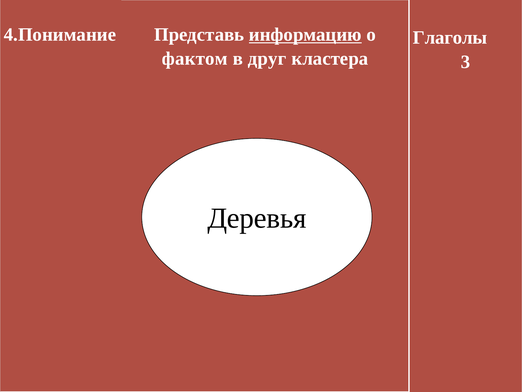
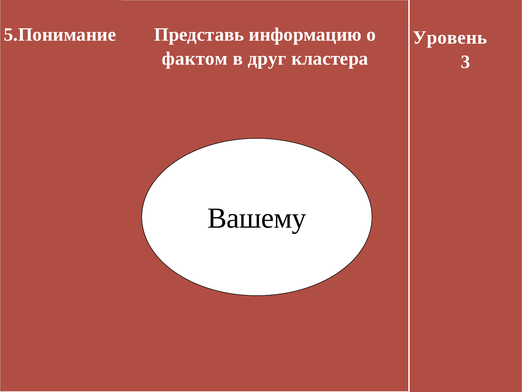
4.Понимание: 4.Понимание -> 5.Понимание
информацию underline: present -> none
Глаголы: Глаголы -> Уровень
Деревья: Деревья -> Вашему
